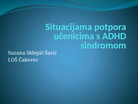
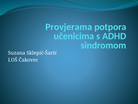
Situacijama: Situacijama -> Provjerama
